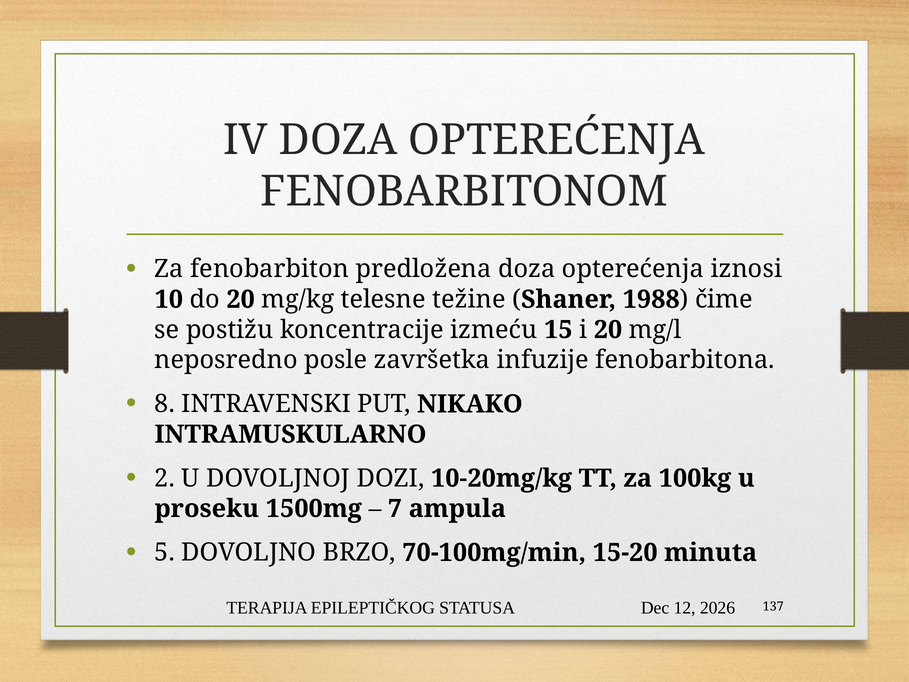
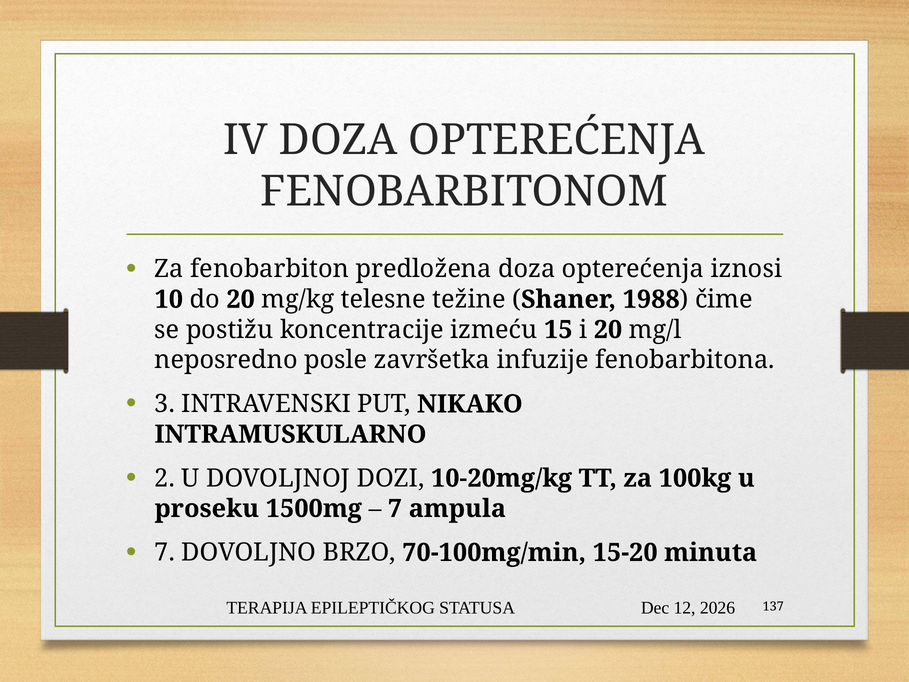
8: 8 -> 3
5 at (165, 552): 5 -> 7
